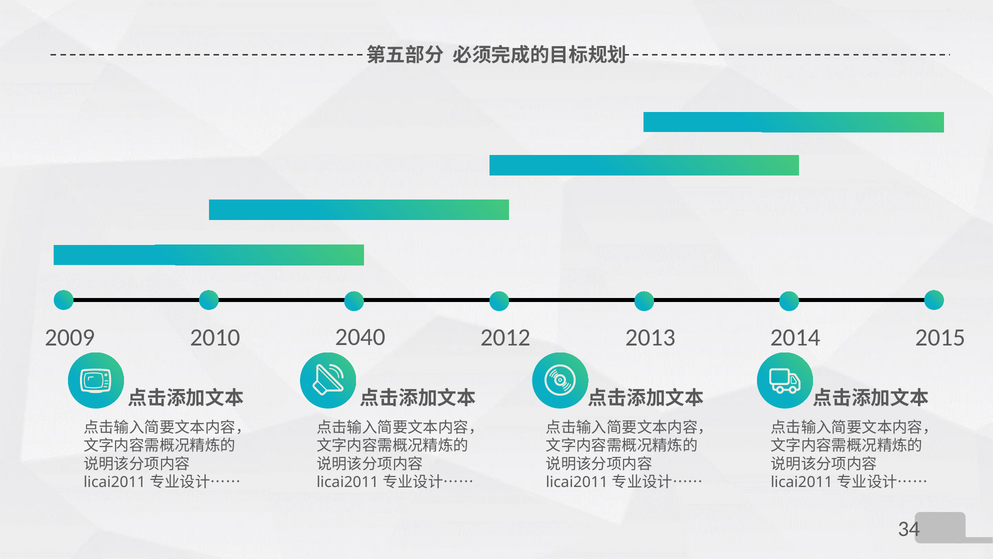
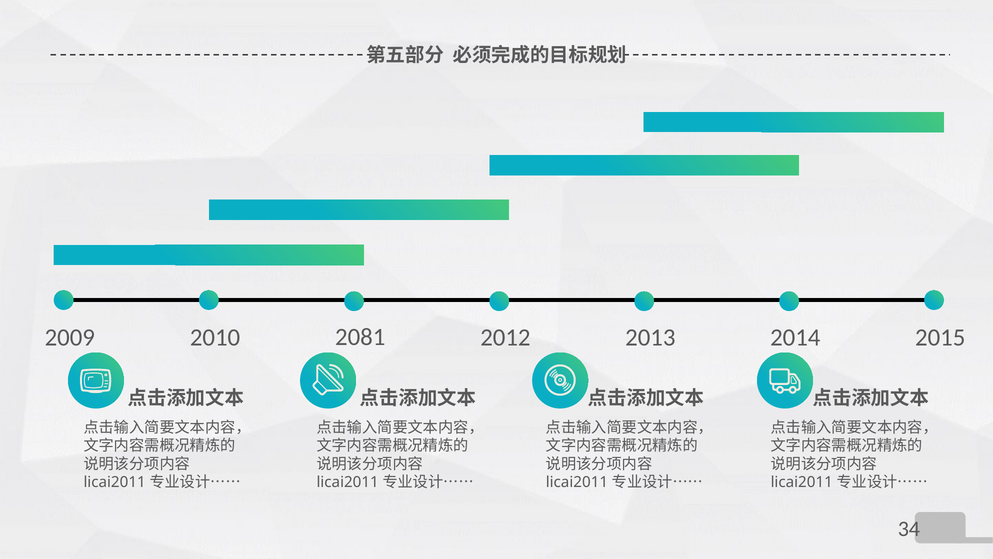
2040: 2040 -> 2081
